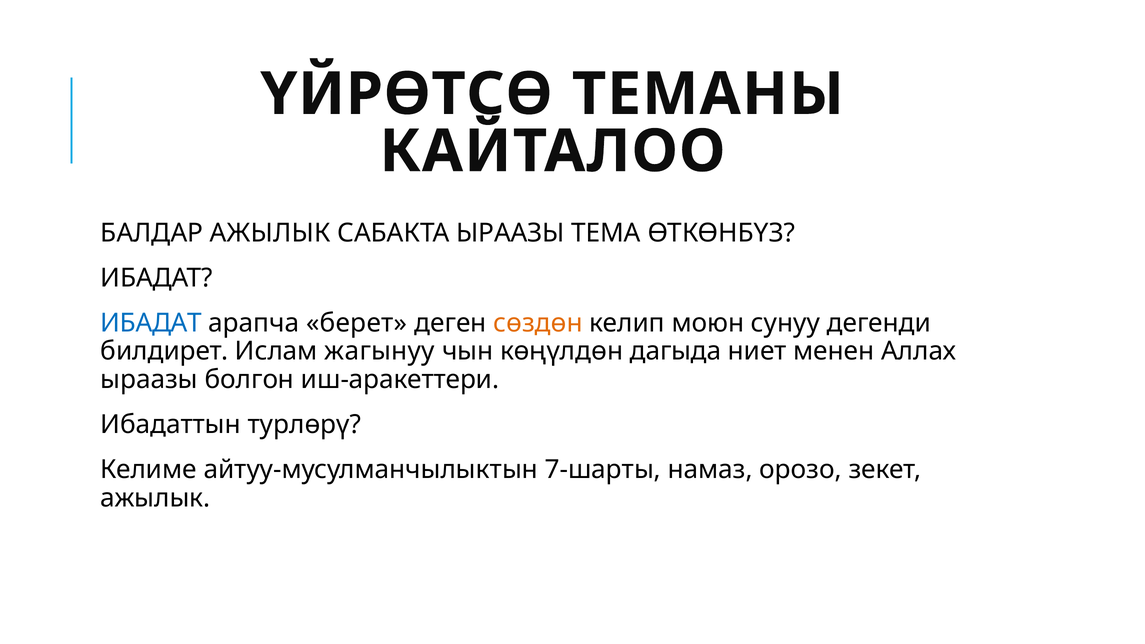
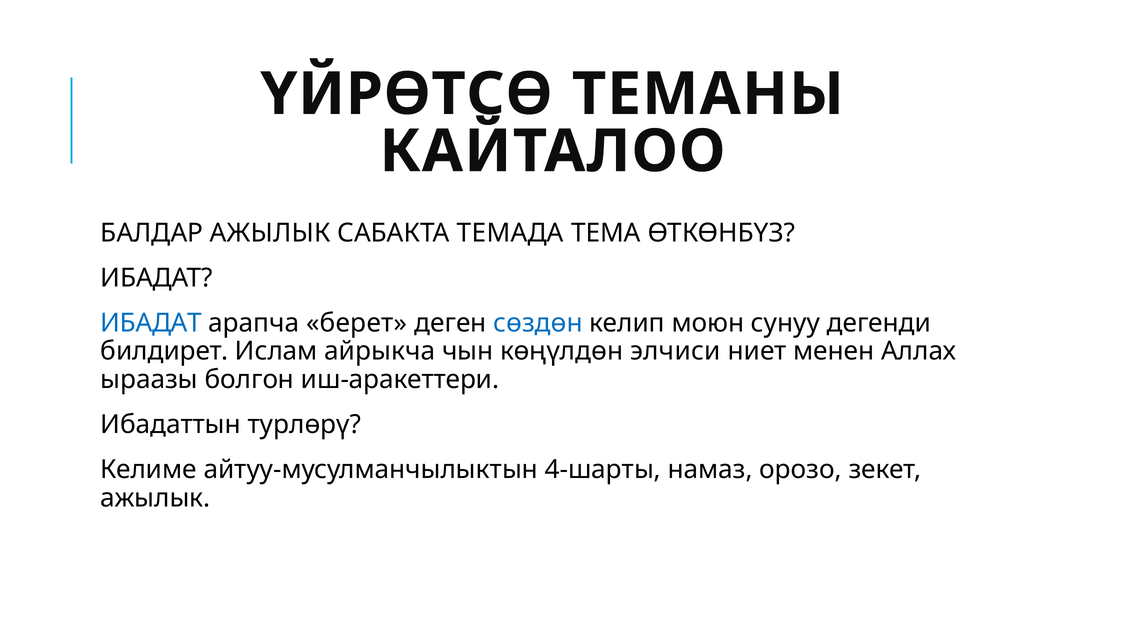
САБАКТА ЫРААЗЫ: ЫРААЗЫ -> ТЕМАДА
сөздөн colour: orange -> blue
жагынуу: жагынуу -> айрыкча
дагыда: дагыда -> элчиси
7-шарты: 7-шарты -> 4-шарты
